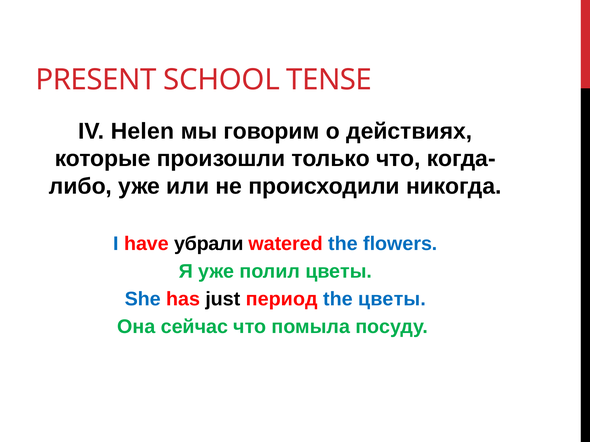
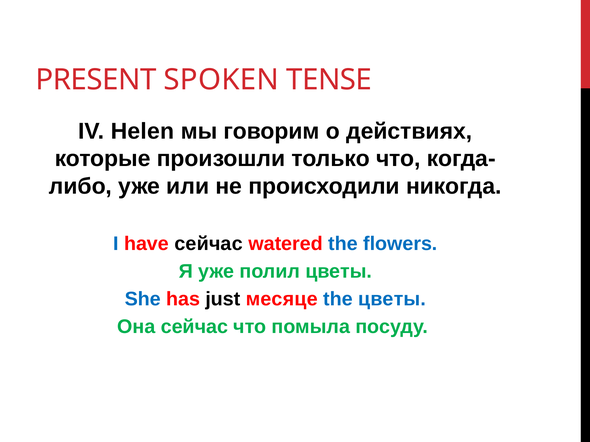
SCHOOL: SCHOOL -> SPOKEN
have убрали: убрали -> сейчас
период: период -> месяце
